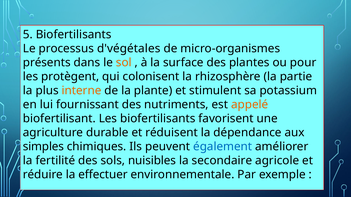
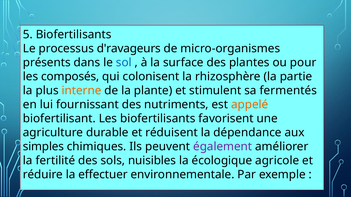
d'végétales: d'végétales -> d'ravageurs
sol colour: orange -> blue
protègent: protègent -> composés
potassium: potassium -> fermentés
également colour: blue -> purple
secondaire: secondaire -> écologique
